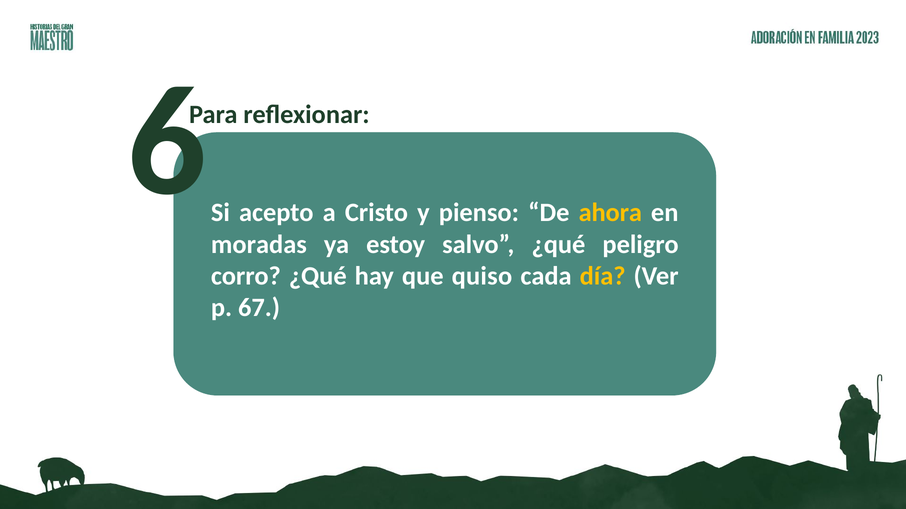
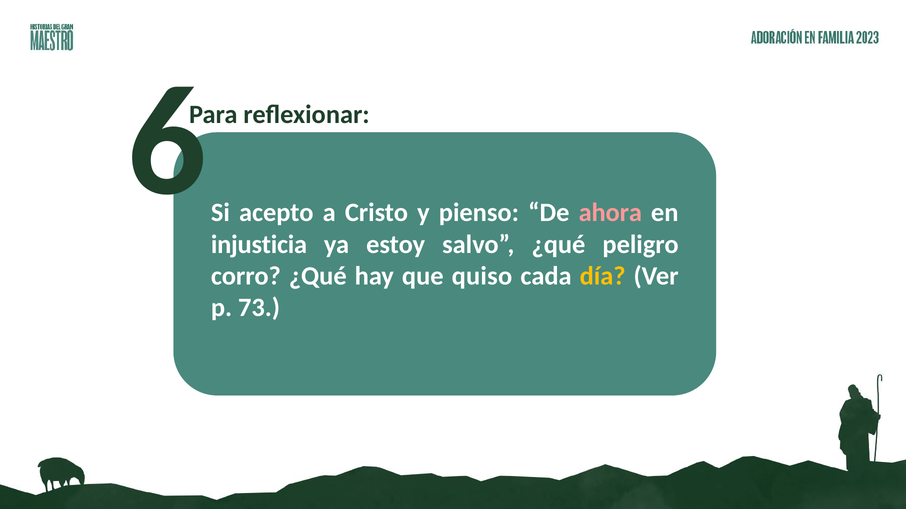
ahora colour: yellow -> pink
moradas: moradas -> injusticia
67: 67 -> 73
